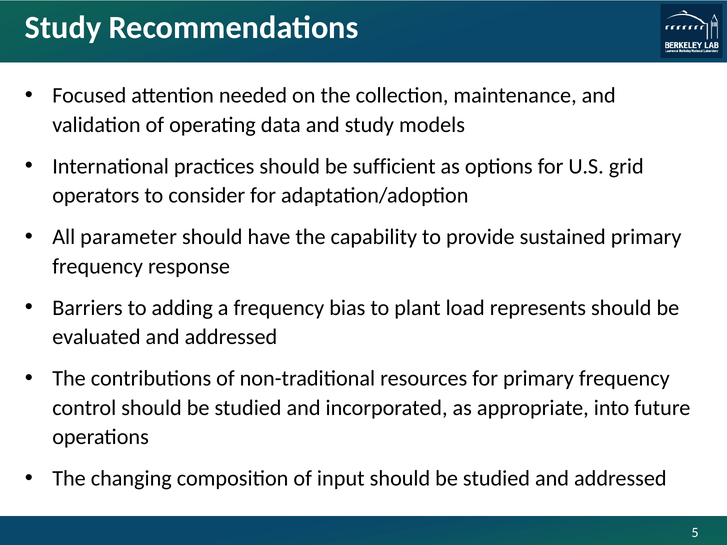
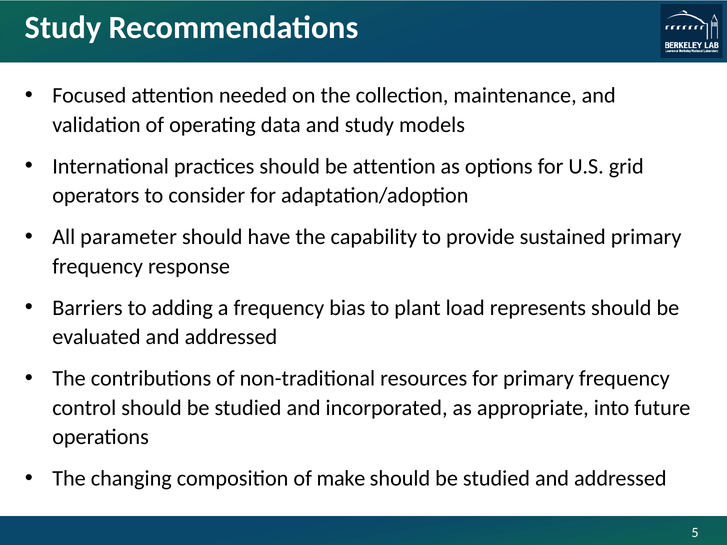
be sufficient: sufficient -> attention
input: input -> make
